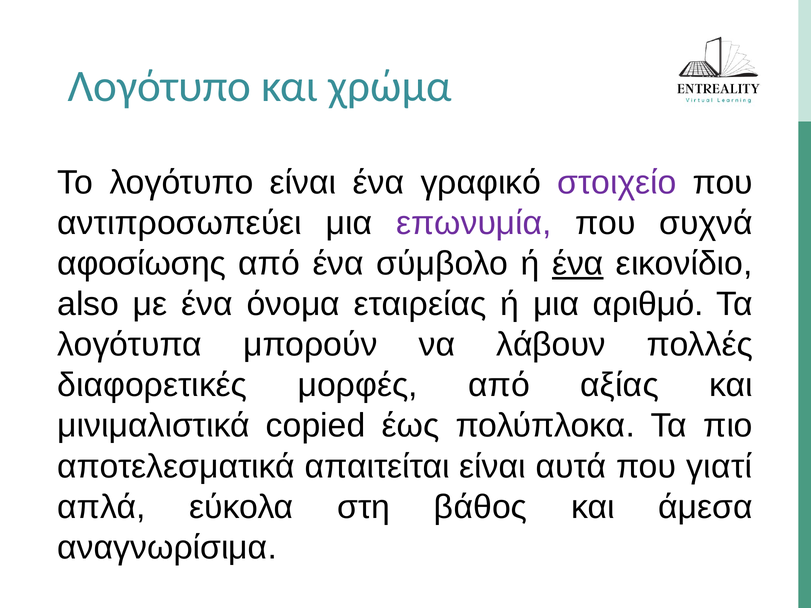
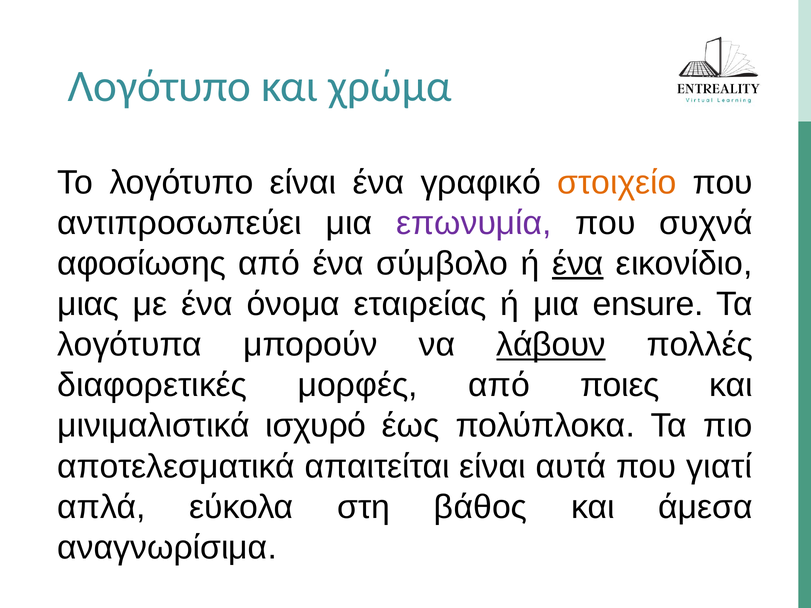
στοιχείο colour: purple -> orange
also: also -> μιας
αριθμό: αριθμό -> ensure
λάβουν underline: none -> present
αξίας: αξίας -> ποιες
copied: copied -> ισχυρό
